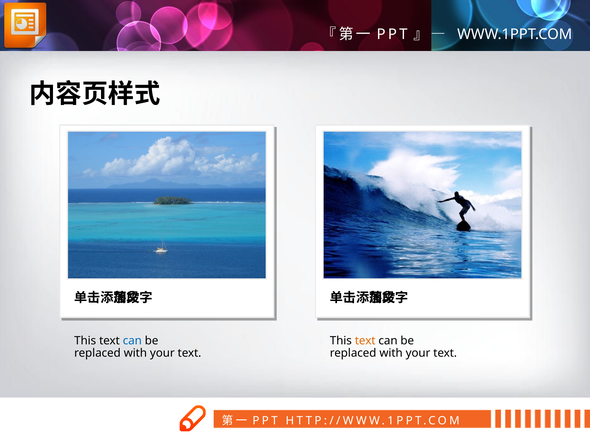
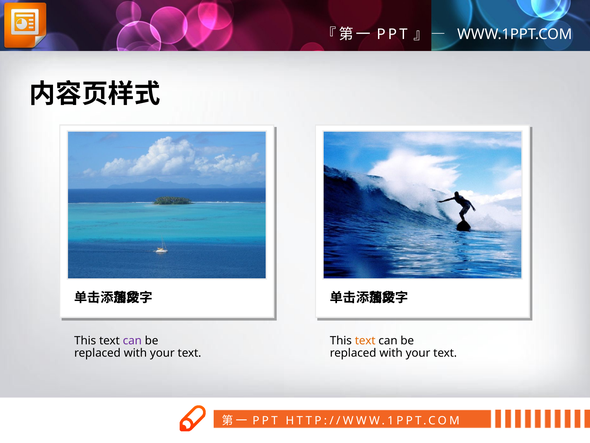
can at (132, 340) colour: blue -> purple
